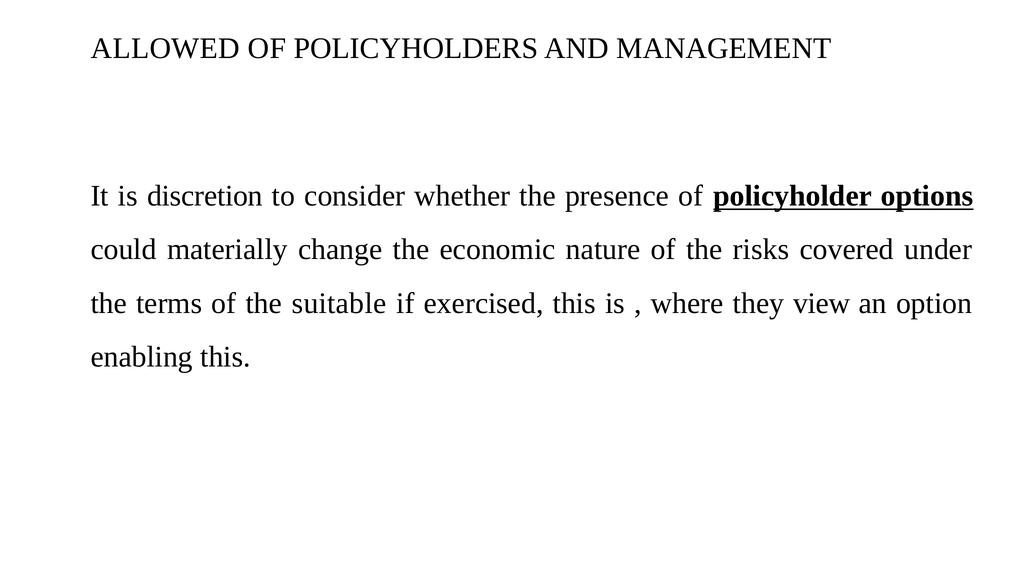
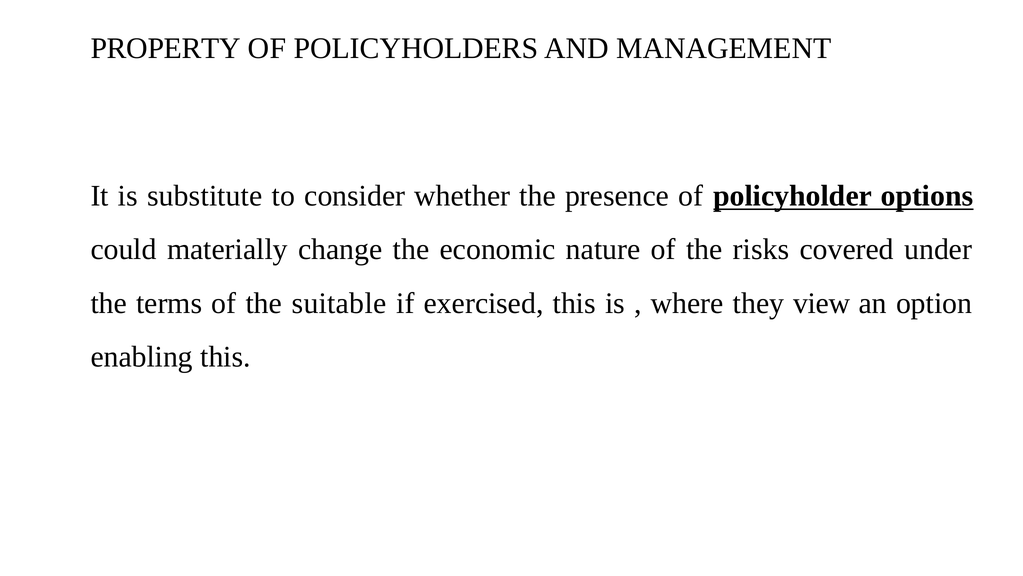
ALLOWED: ALLOWED -> PROPERTY
discretion: discretion -> substitute
